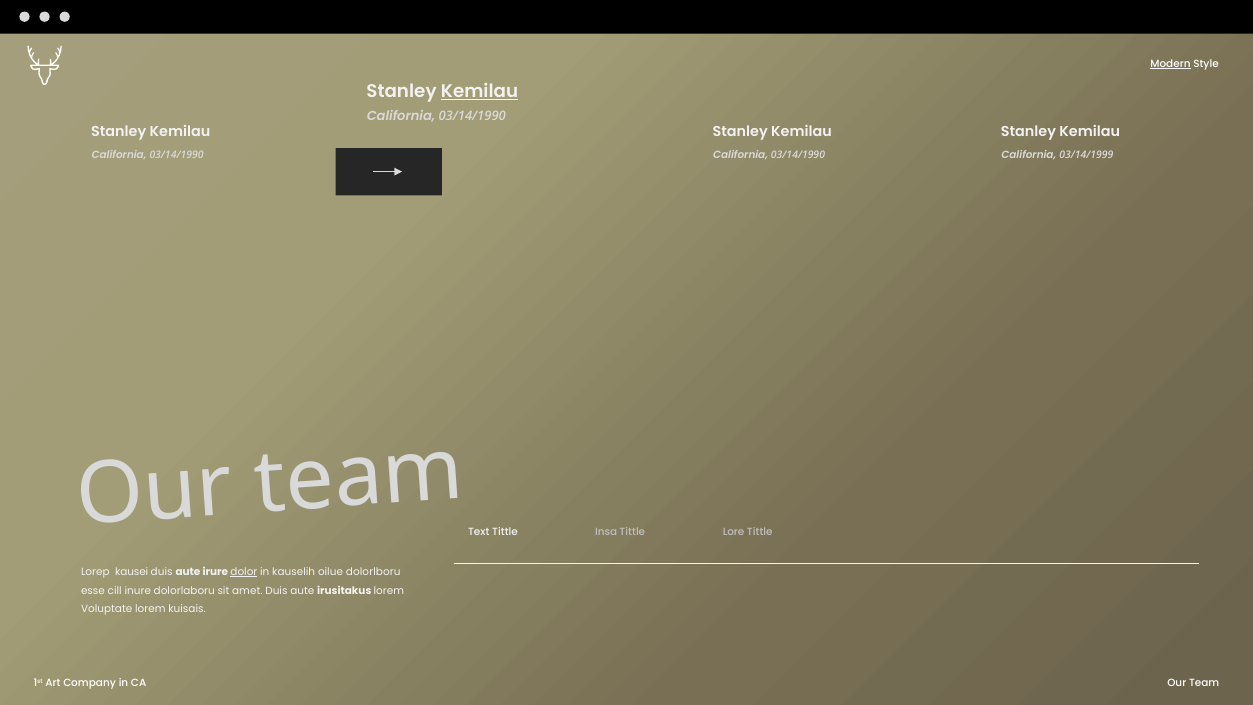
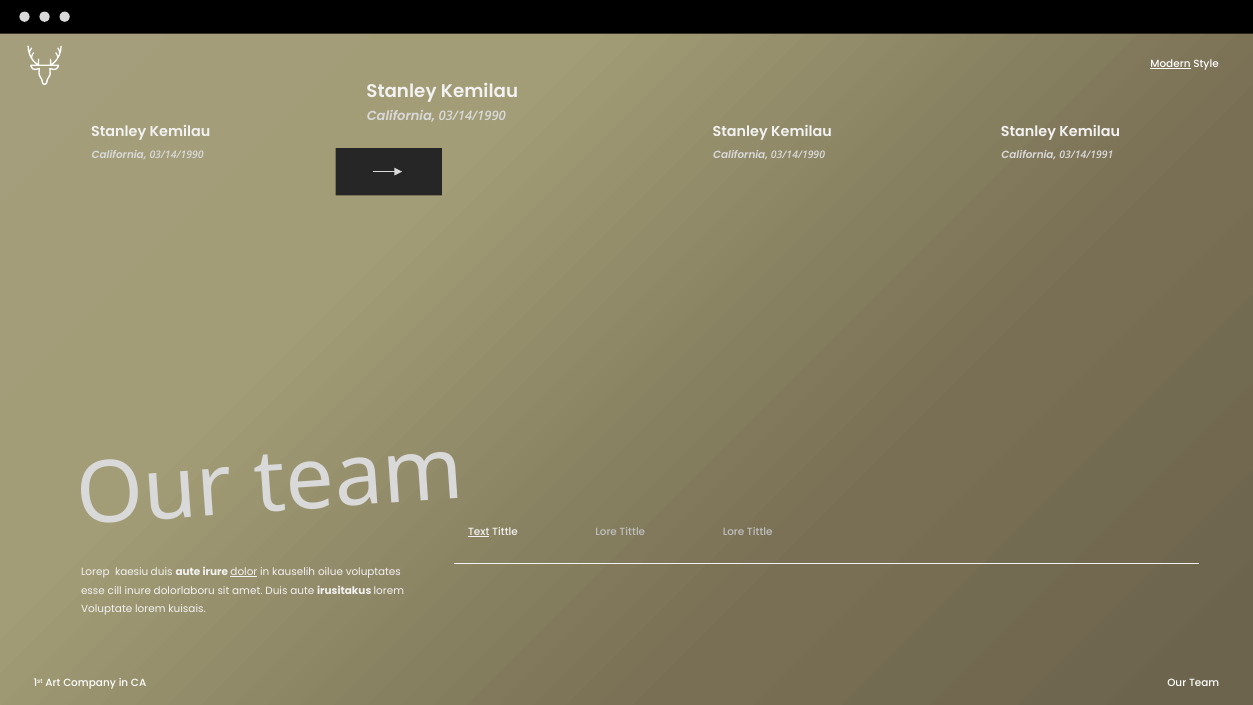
Kemilau at (480, 91) underline: present -> none
03/14/1999: 03/14/1999 -> 03/14/1991
Text underline: none -> present
Insa at (606, 532): Insa -> Lore
kausei: kausei -> kaesiu
dolorlboru: dolorlboru -> voluptates
